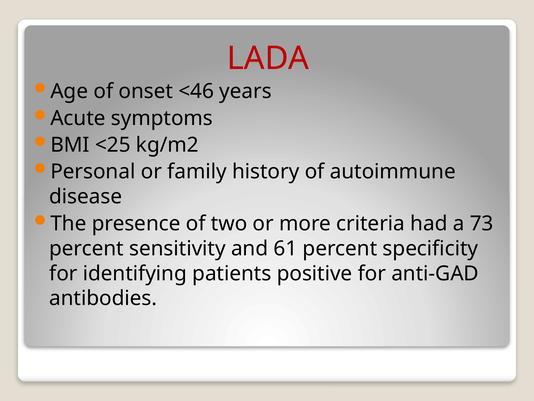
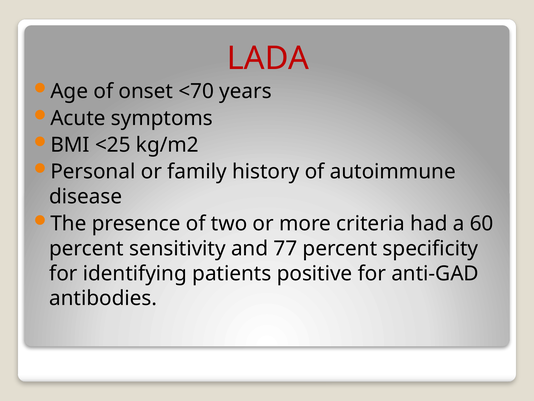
<46: <46 -> <70
73: 73 -> 60
61: 61 -> 77
